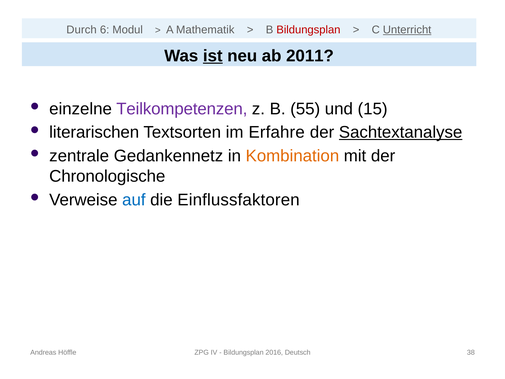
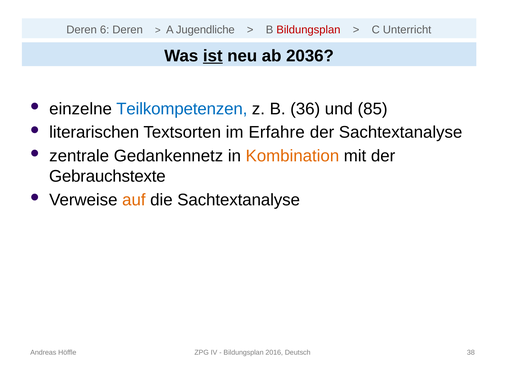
Durch at (82, 30): Durch -> Deren
6 Modul: Modul -> Deren
Mathematik: Mathematik -> Jugendliche
Unterricht underline: present -> none
2011: 2011 -> 2036
Teilkompetenzen colour: purple -> blue
55: 55 -> 36
15: 15 -> 85
Sachtextanalyse at (401, 132) underline: present -> none
Chronologische: Chronologische -> Gebrauchstexte
auf colour: blue -> orange
die Einflussfaktoren: Einflussfaktoren -> Sachtextanalyse
